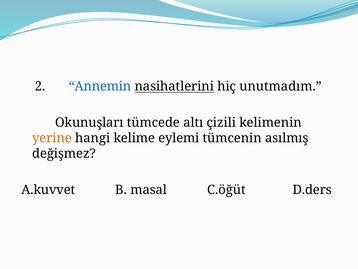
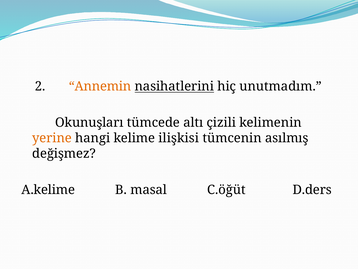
Annemin colour: blue -> orange
eylemi: eylemi -> ilişkisi
A.kuvvet: A.kuvvet -> A.kelime
